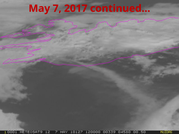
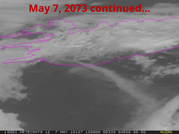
2017: 2017 -> 2073
